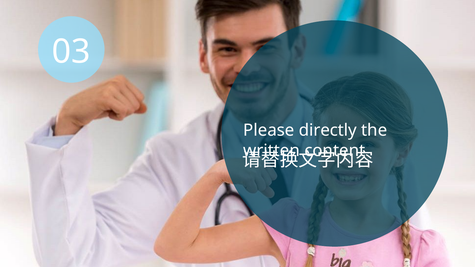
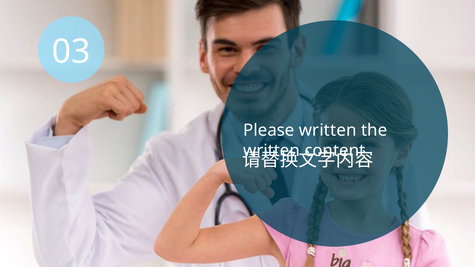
Please directly: directly -> written
